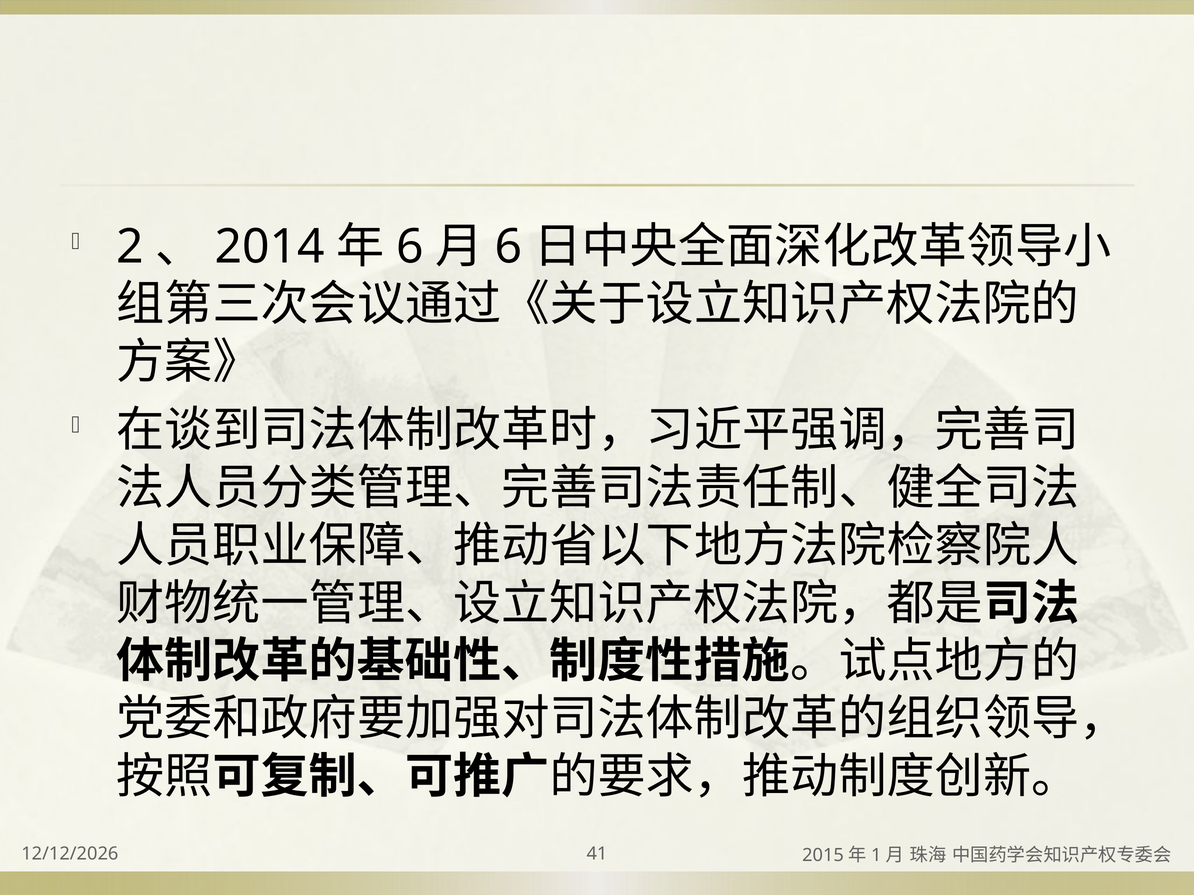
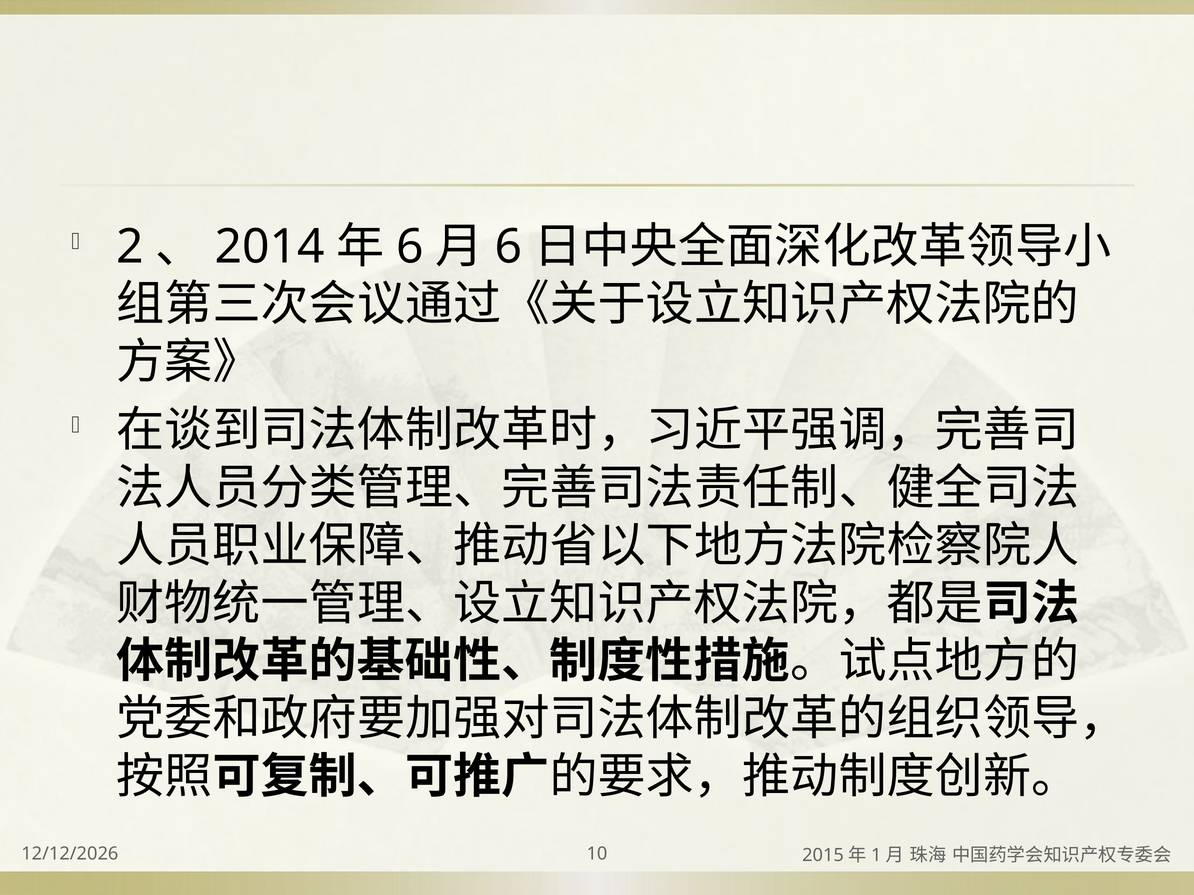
41: 41 -> 10
